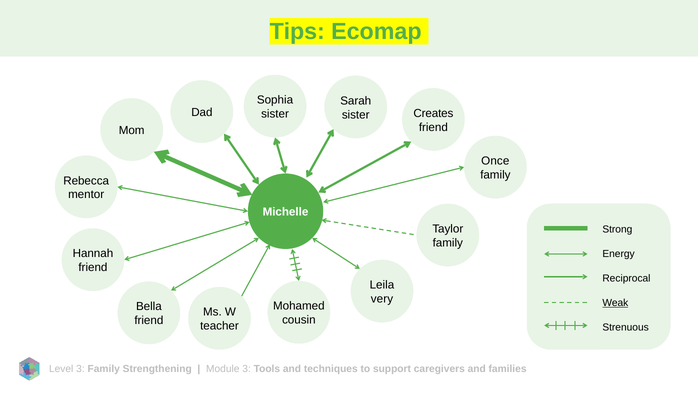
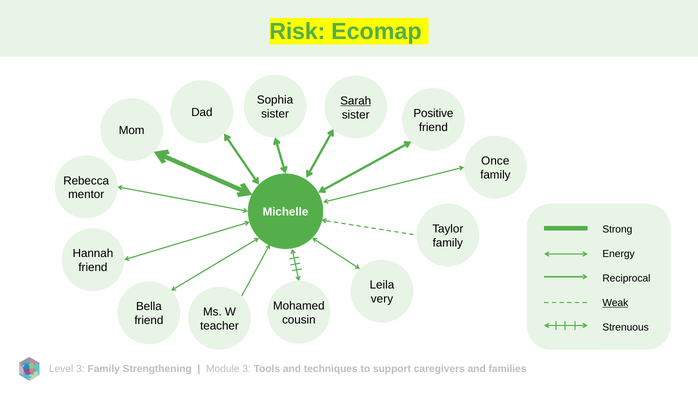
Tips: Tips -> Risk
Sarah underline: none -> present
Creates: Creates -> Positive
